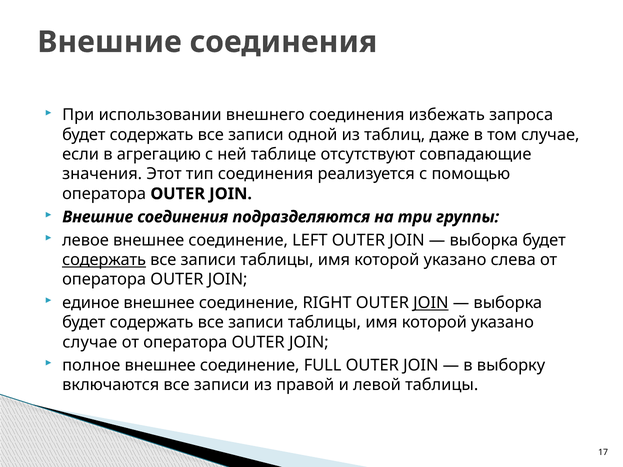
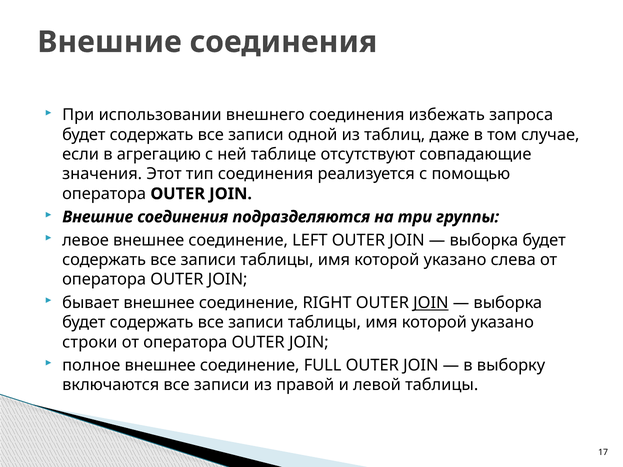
содержать at (104, 260) underline: present -> none
единое: единое -> бывает
случае at (90, 342): случае -> строки
